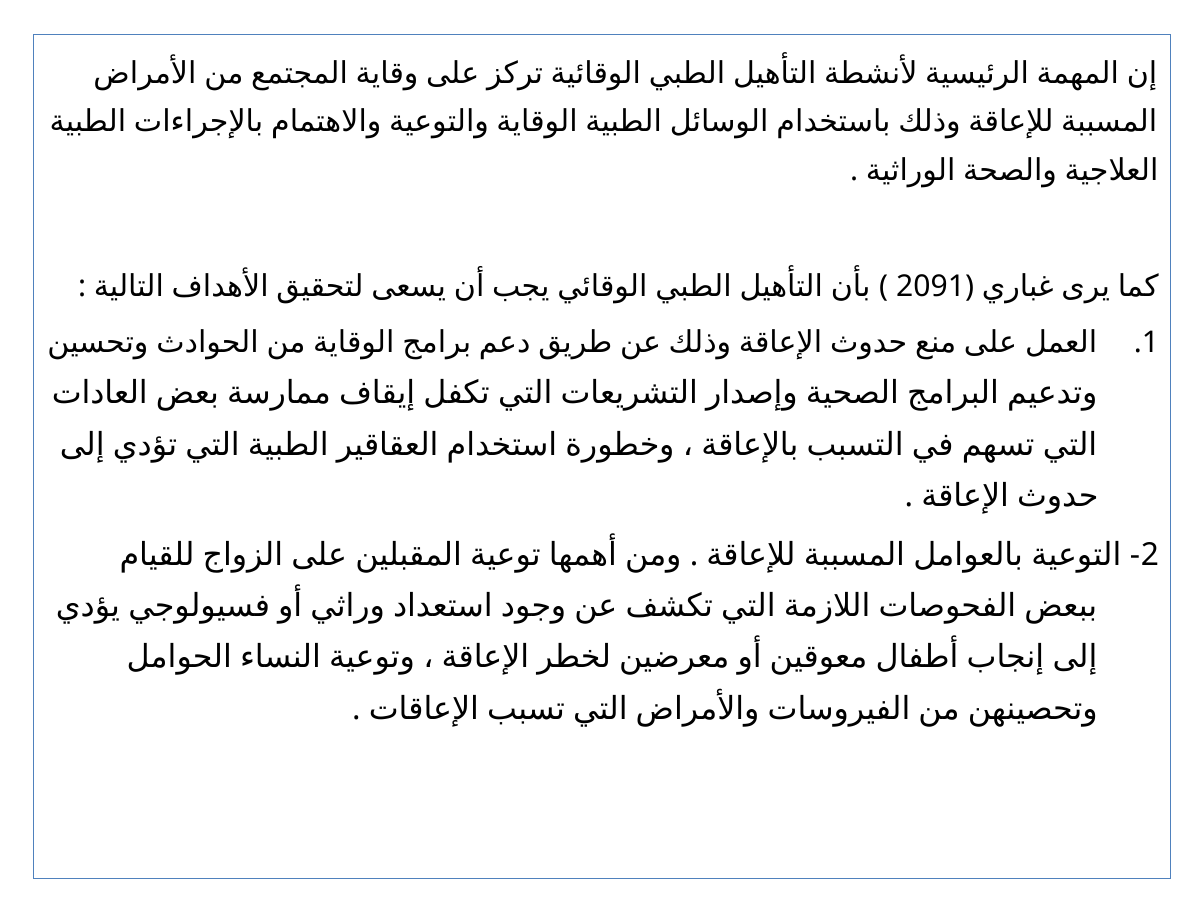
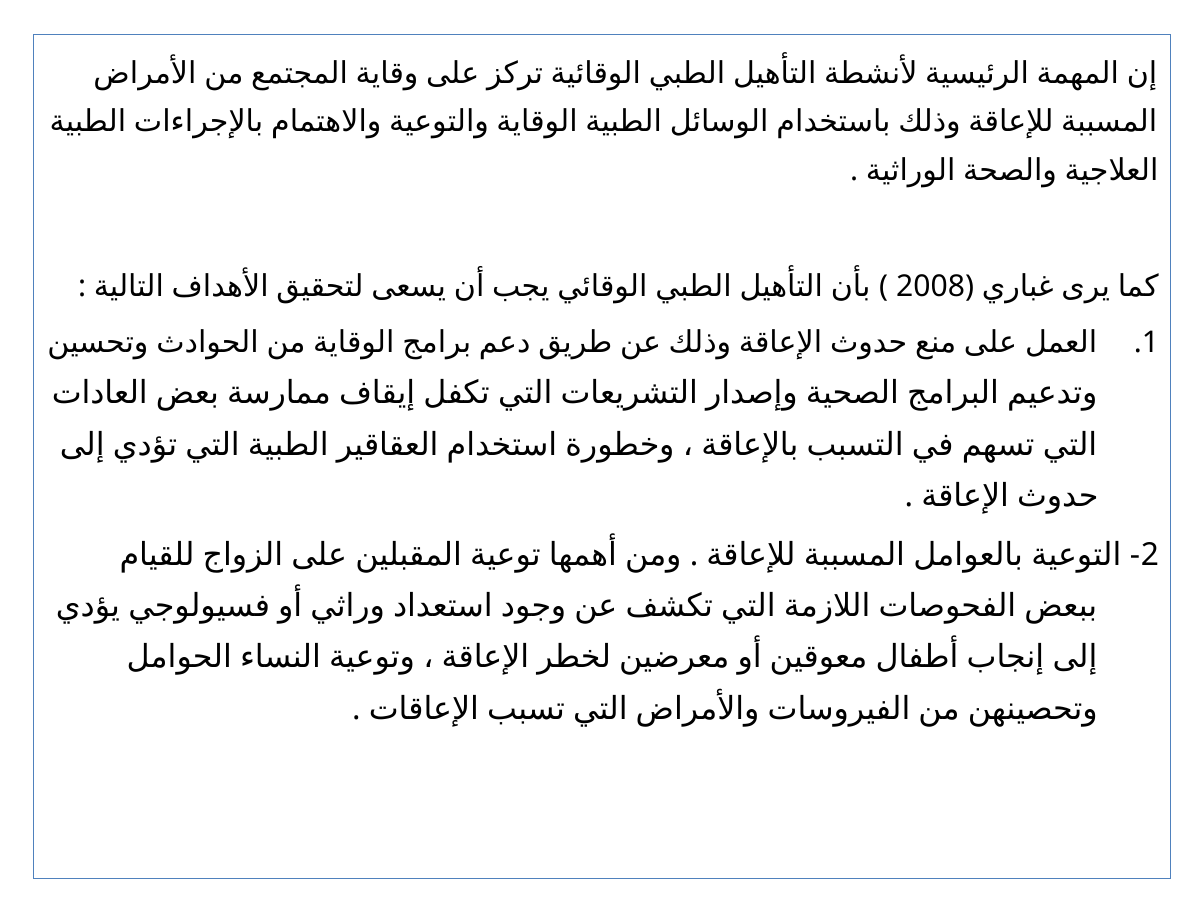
2091: 2091 -> 2008
